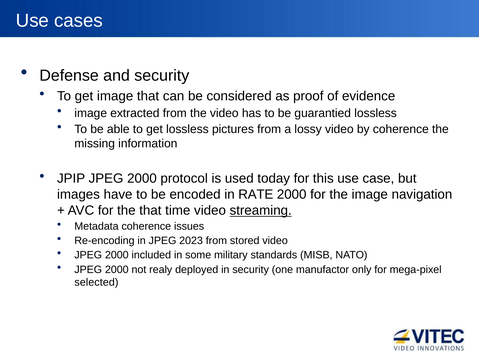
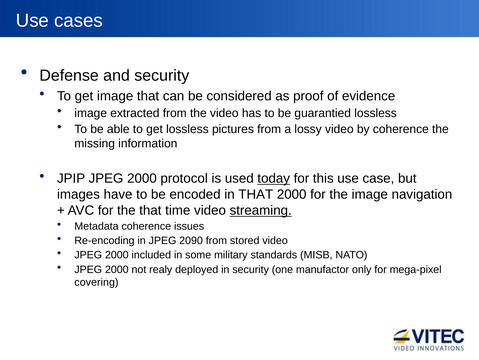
today underline: none -> present
in RATE: RATE -> THAT
2023: 2023 -> 2090
selected: selected -> covering
